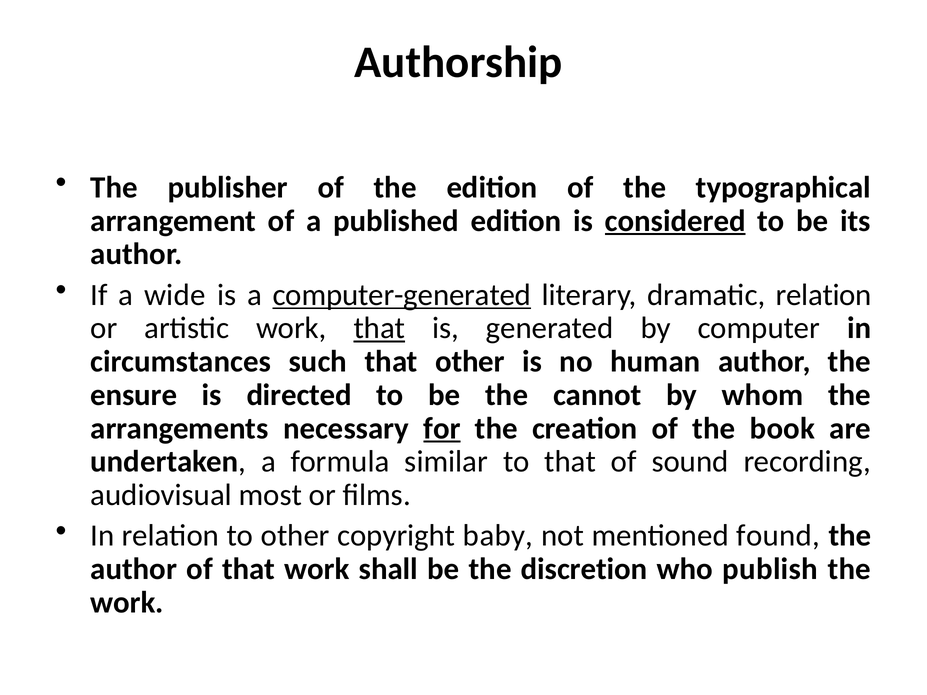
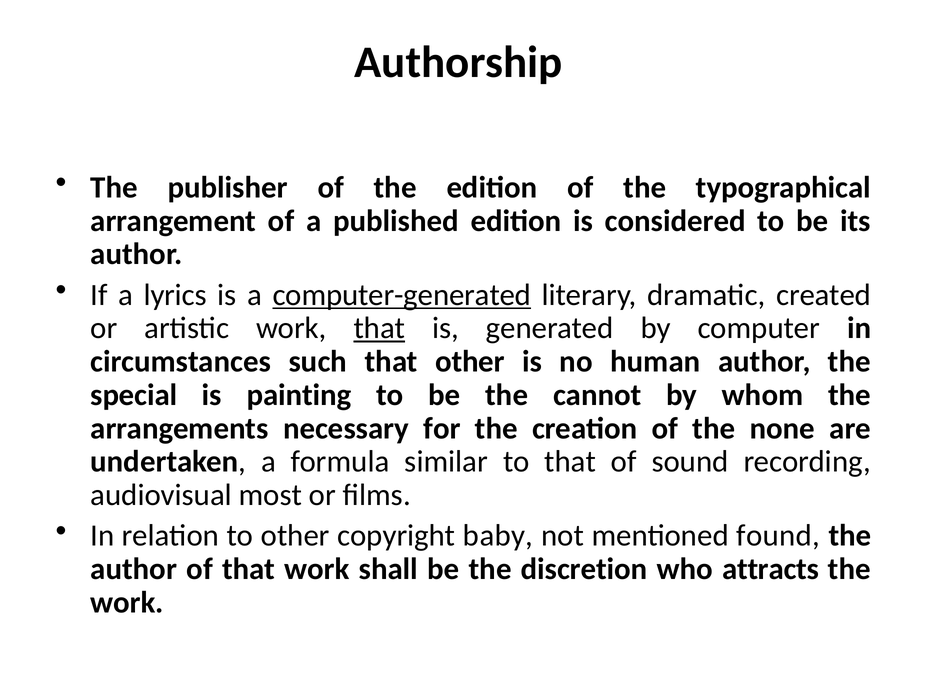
considered underline: present -> none
wide: wide -> lyrics
dramatic relation: relation -> created
ensure: ensure -> special
directed: directed -> painting
for underline: present -> none
book: book -> none
publish: publish -> attracts
